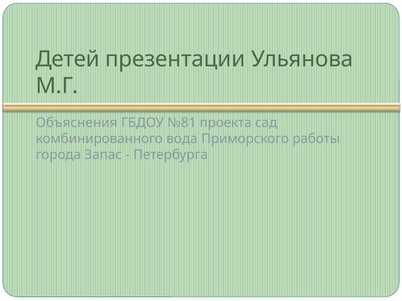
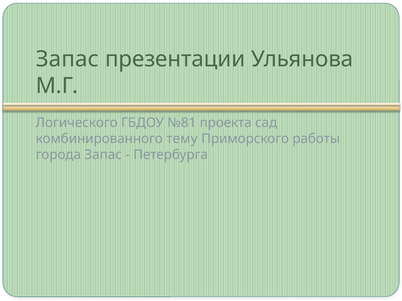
Детей at (68, 59): Детей -> Запас
Объяснения: Объяснения -> Логического
вода: вода -> тему
